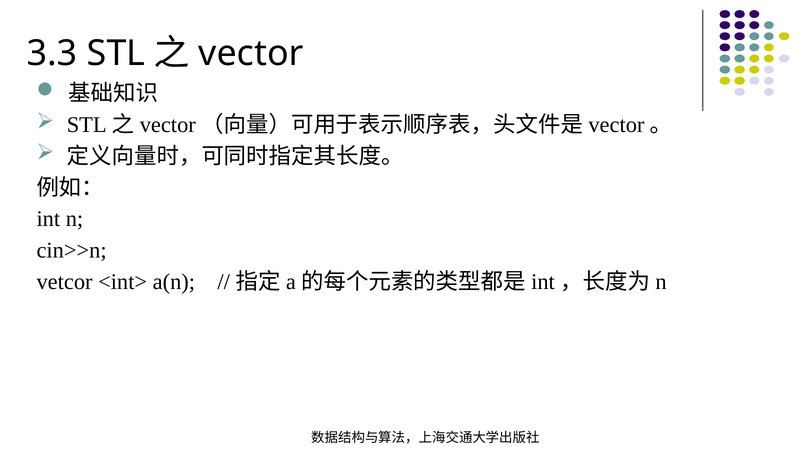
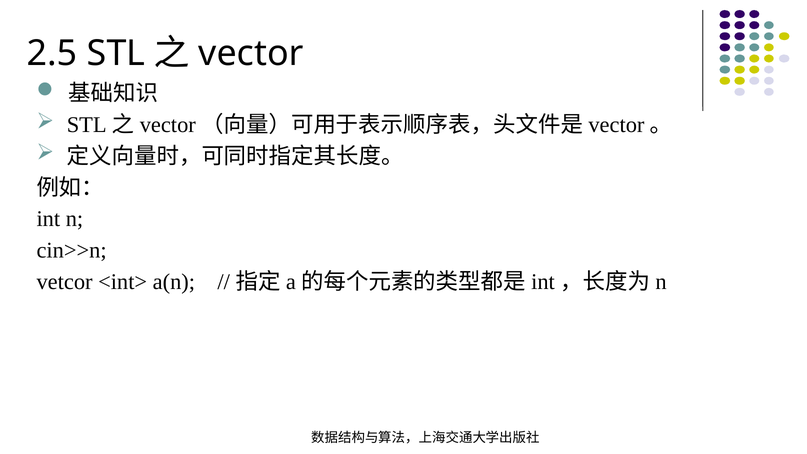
3.3: 3.3 -> 2.5
